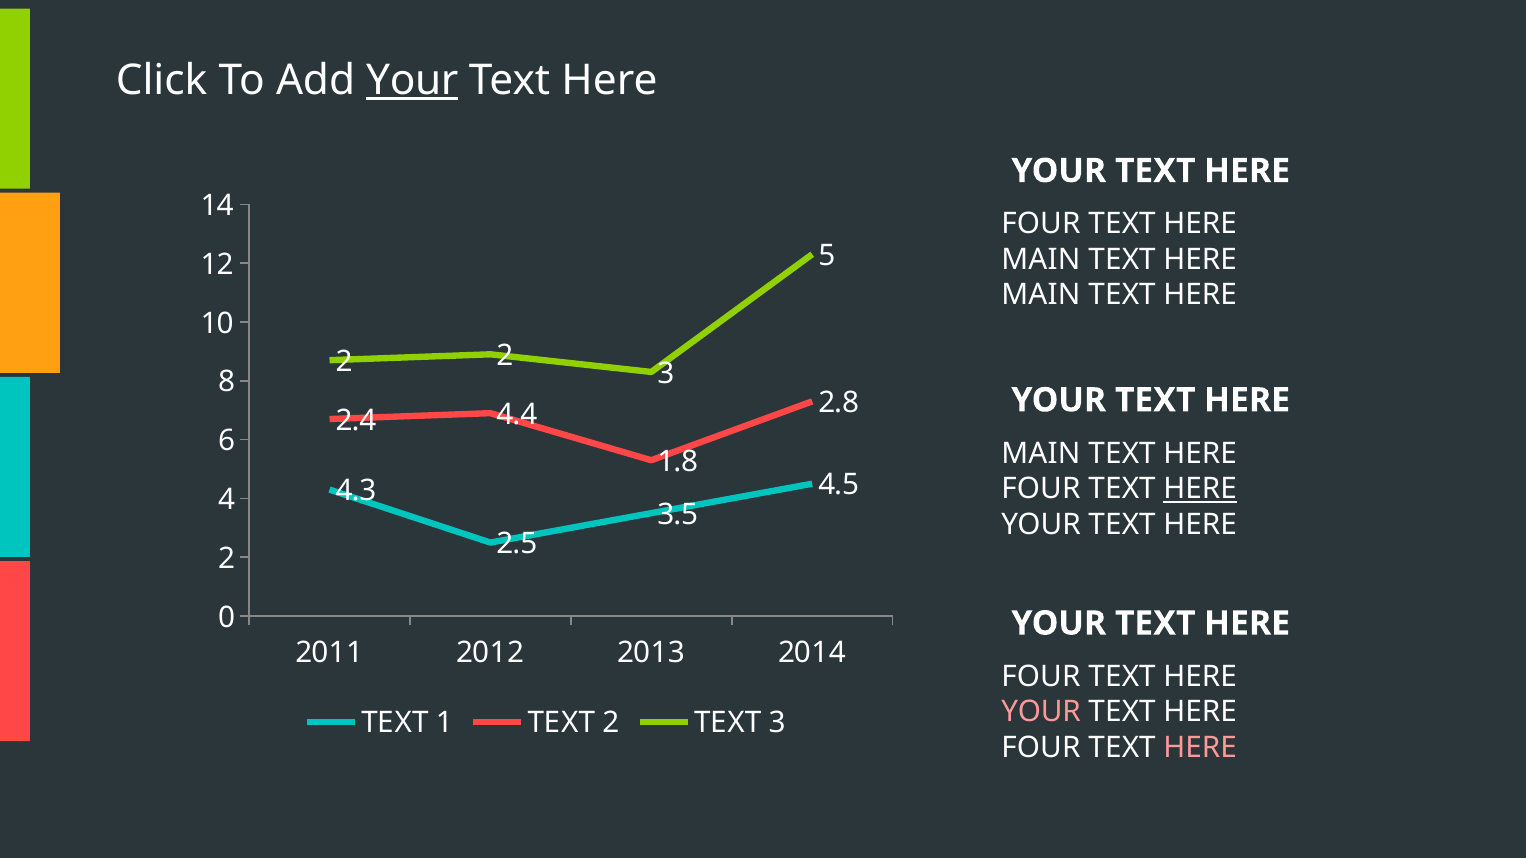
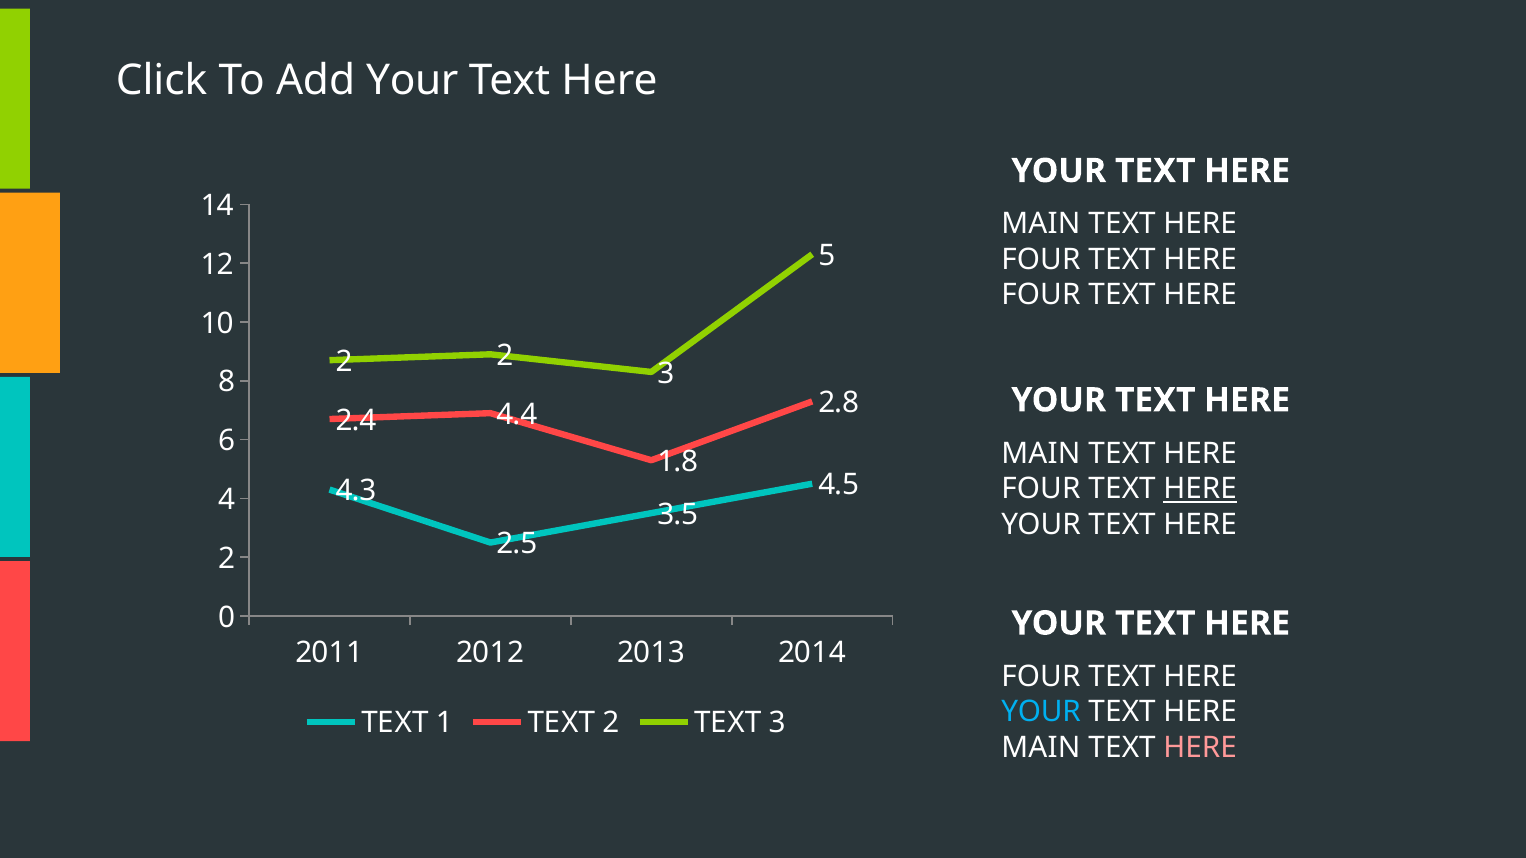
Your at (412, 81) underline: present -> none
FOUR at (1041, 224): FOUR -> MAIN
MAIN at (1041, 260): MAIN -> FOUR
MAIN at (1041, 295): MAIN -> FOUR
YOUR at (1041, 712) colour: pink -> light blue
FOUR at (1041, 748): FOUR -> MAIN
